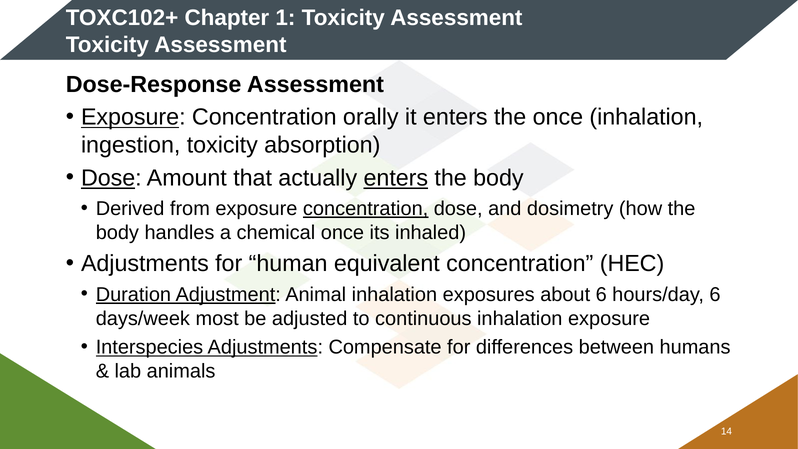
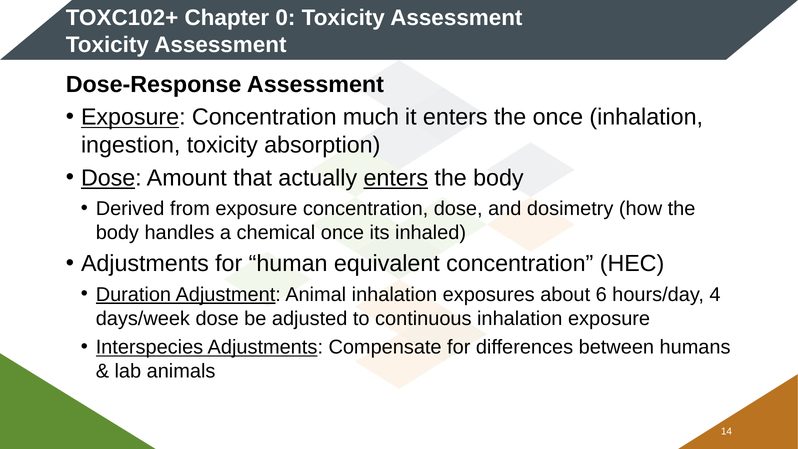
1: 1 -> 0
orally: orally -> much
concentration at (366, 209) underline: present -> none
hours/day 6: 6 -> 4
days/week most: most -> dose
